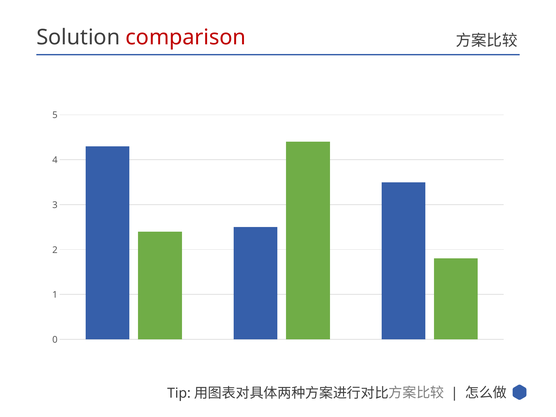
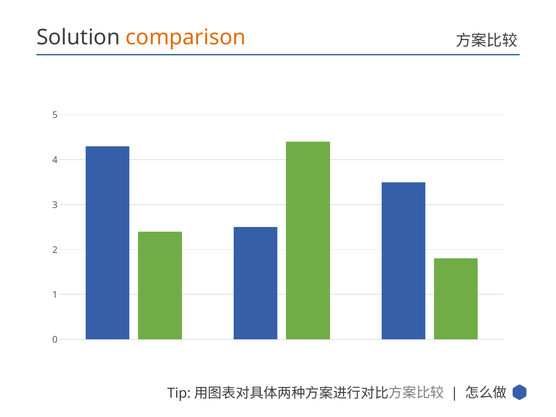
comparison colour: red -> orange
